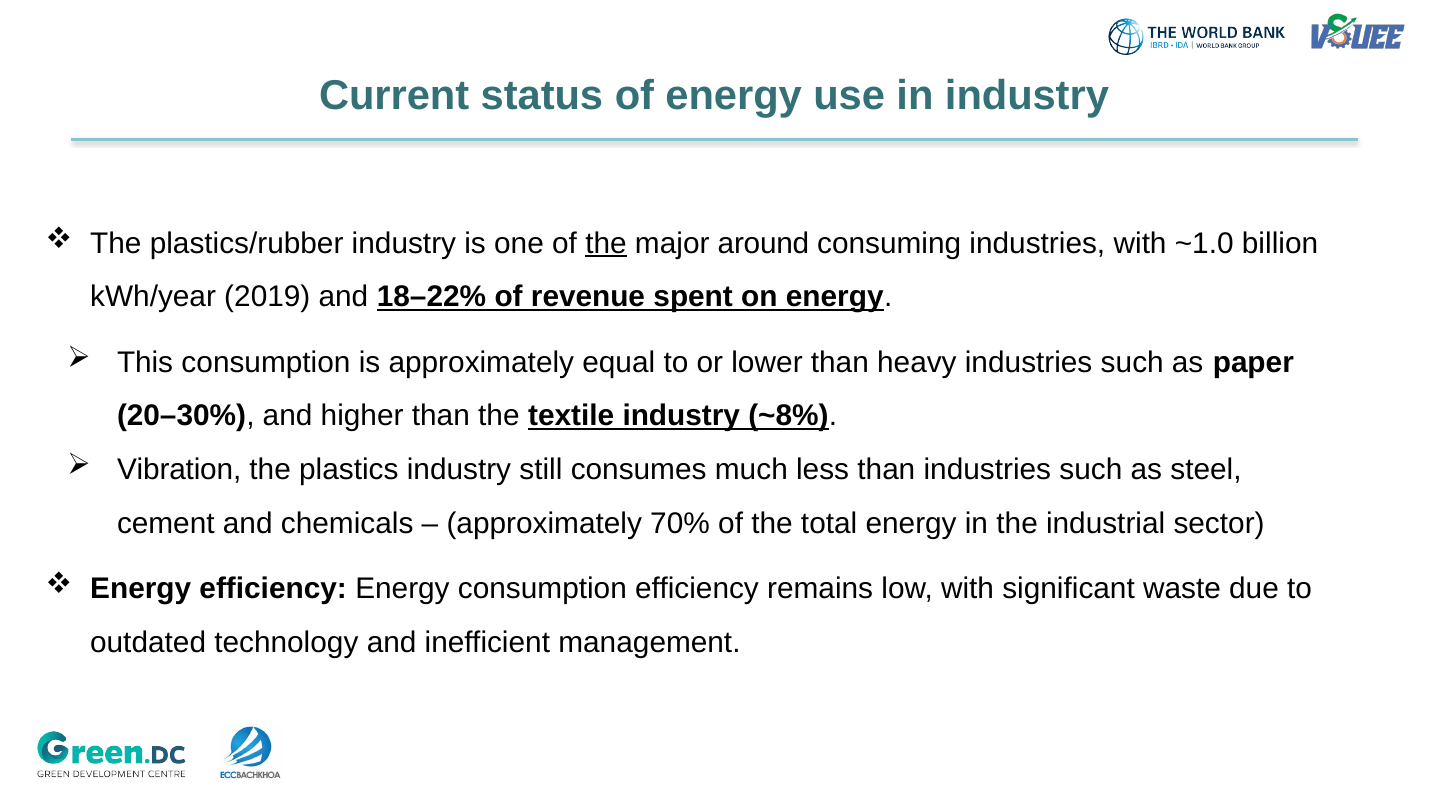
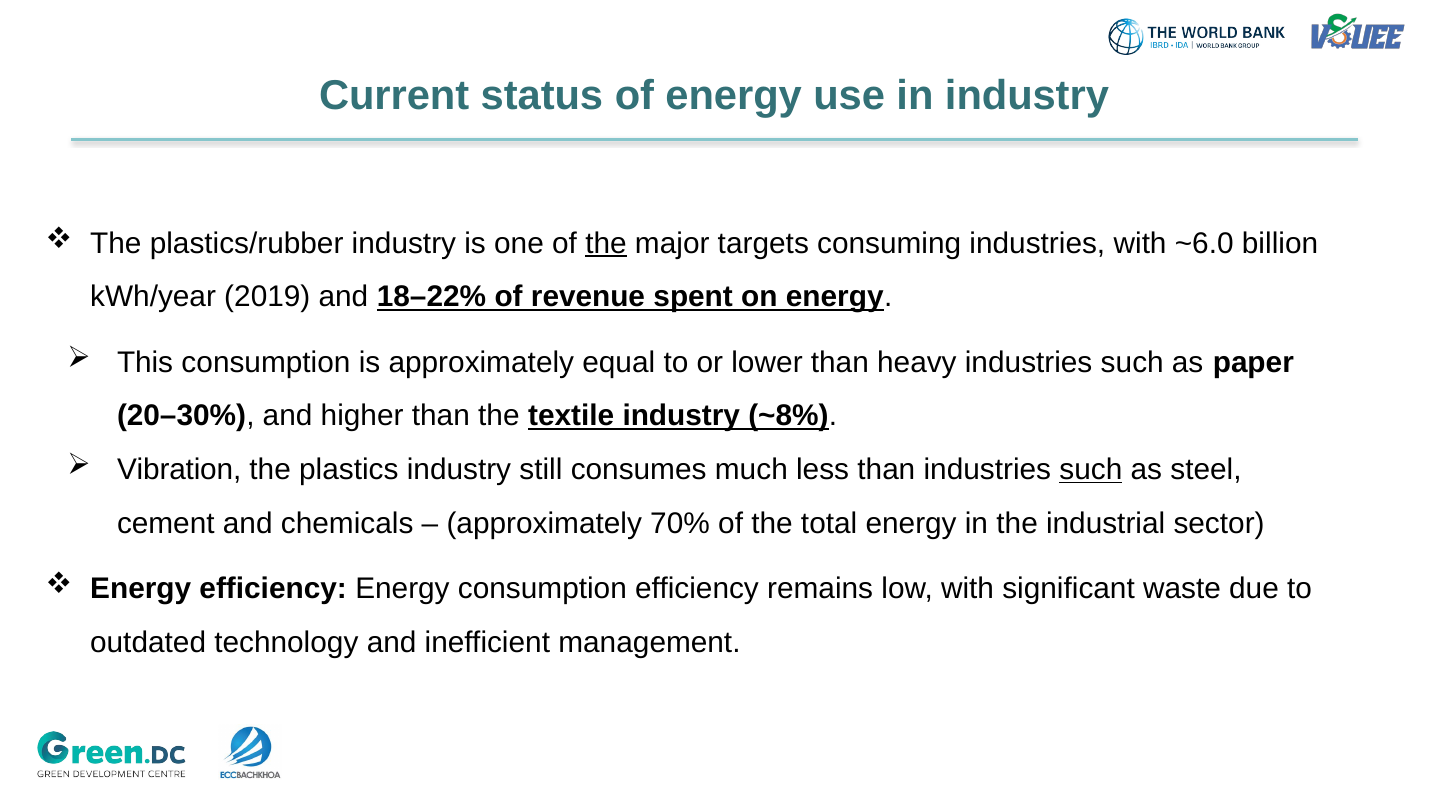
around: around -> targets
~1.0: ~1.0 -> ~6.0
such at (1091, 469) underline: none -> present
